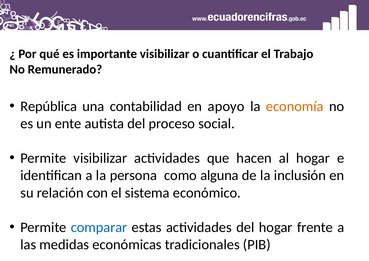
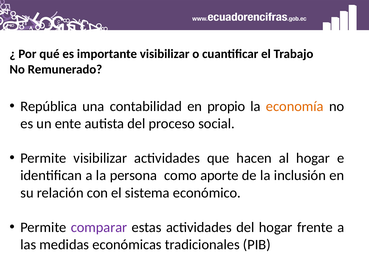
apoyo: apoyo -> propio
alguna: alguna -> aporte
comparar colour: blue -> purple
